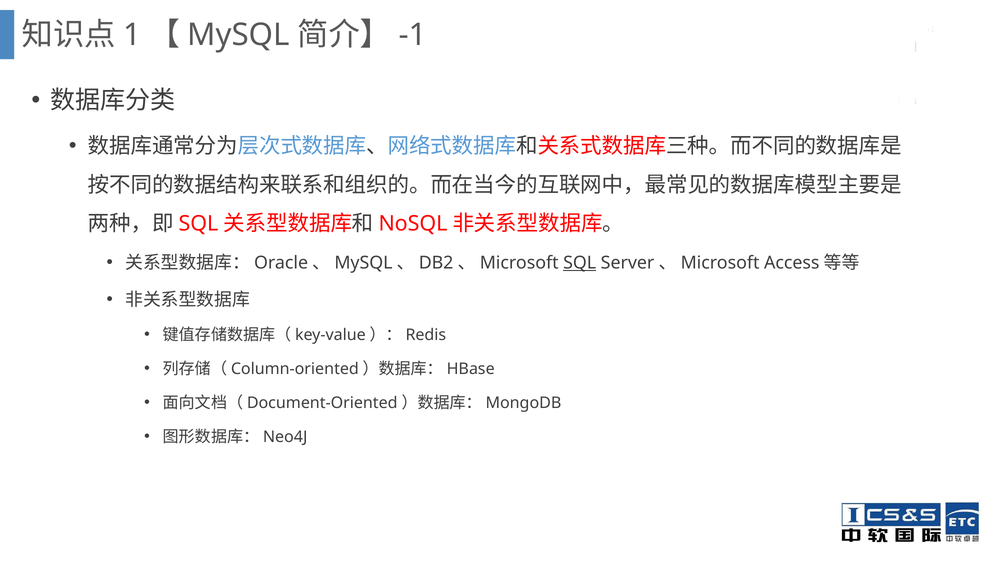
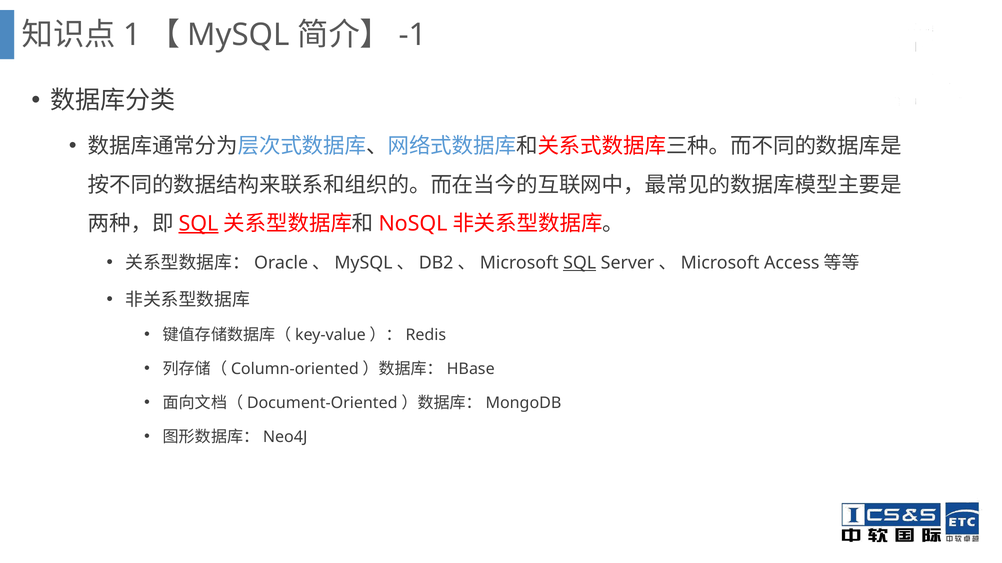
SQL at (198, 224) underline: none -> present
